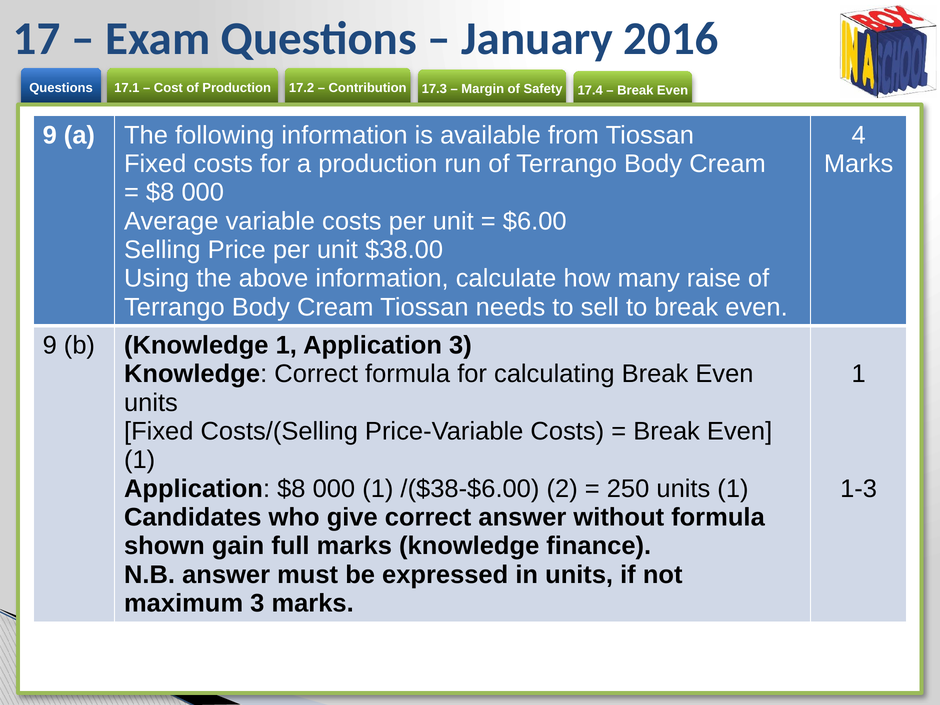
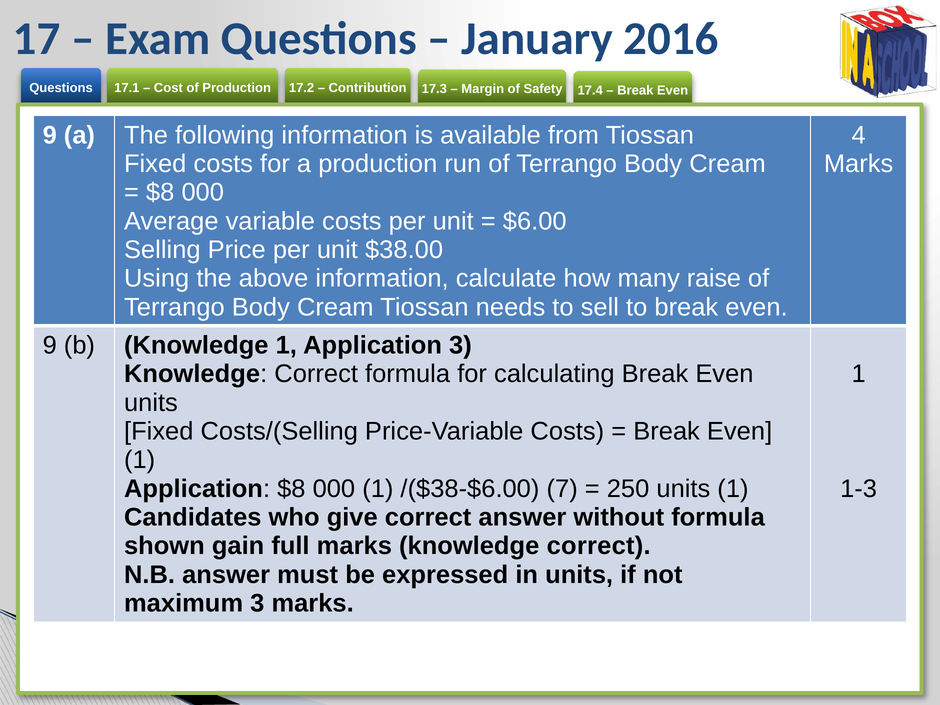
2: 2 -> 7
marks knowledge finance: finance -> correct
